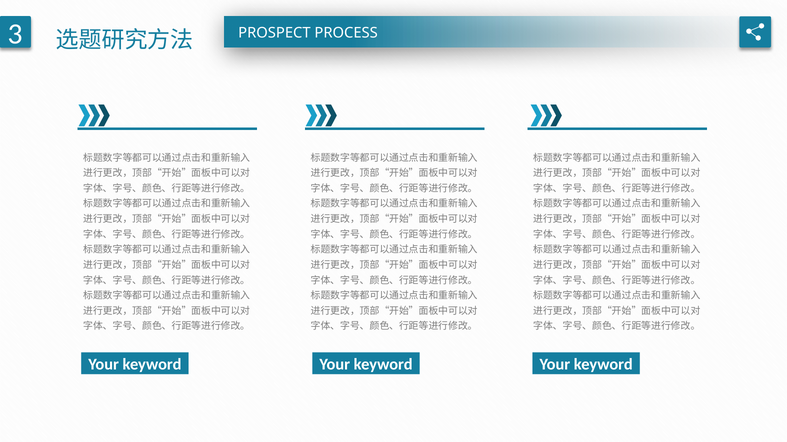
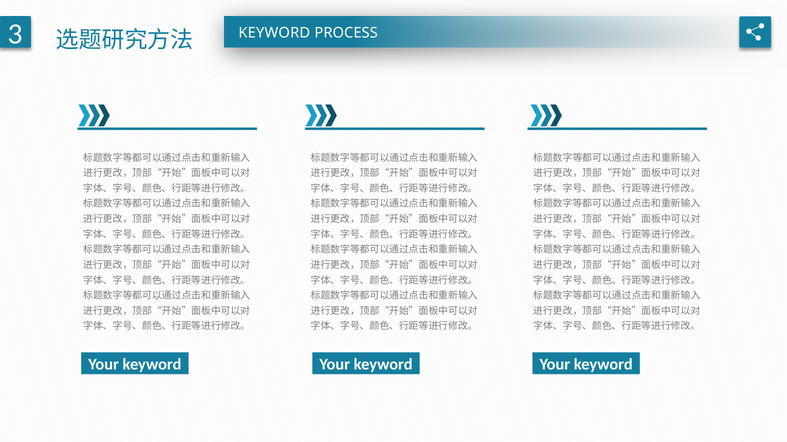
PROSPECT at (274, 33): PROSPECT -> KEYWORD
